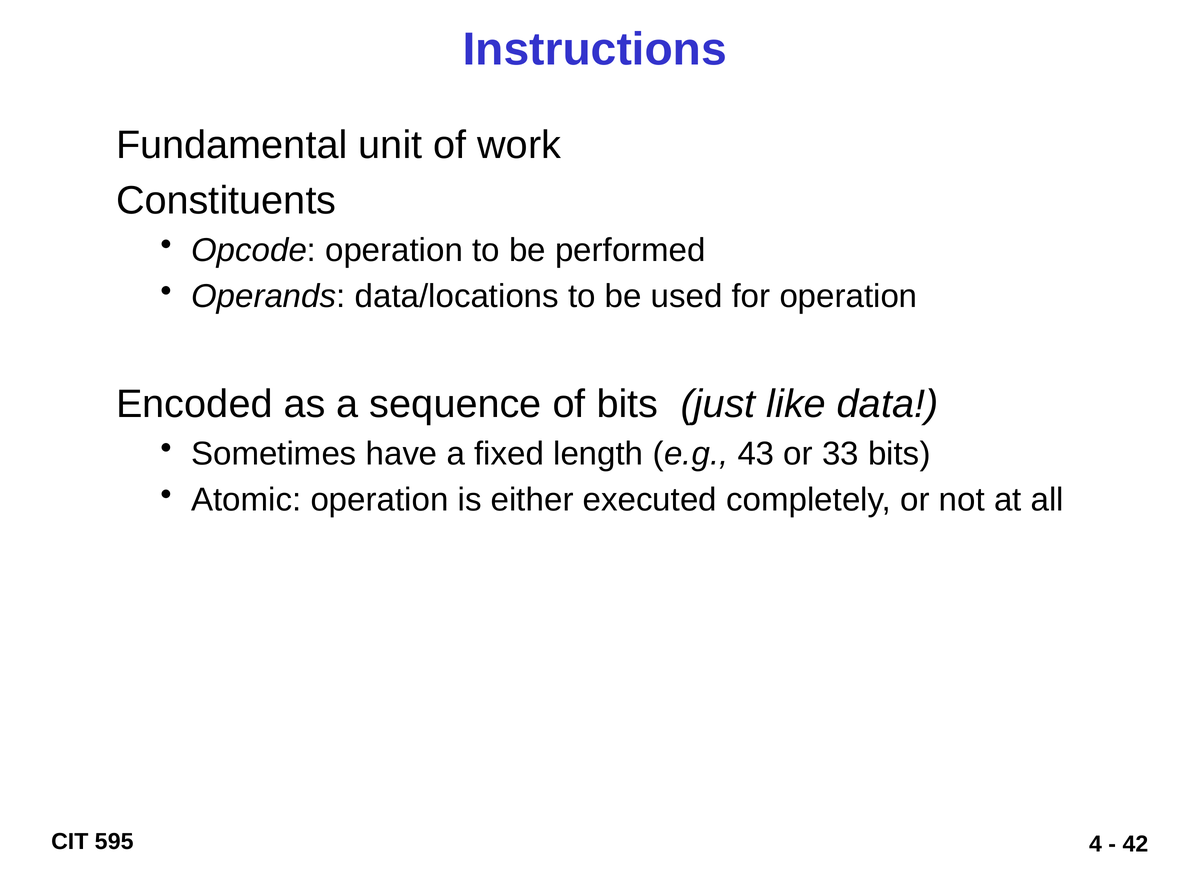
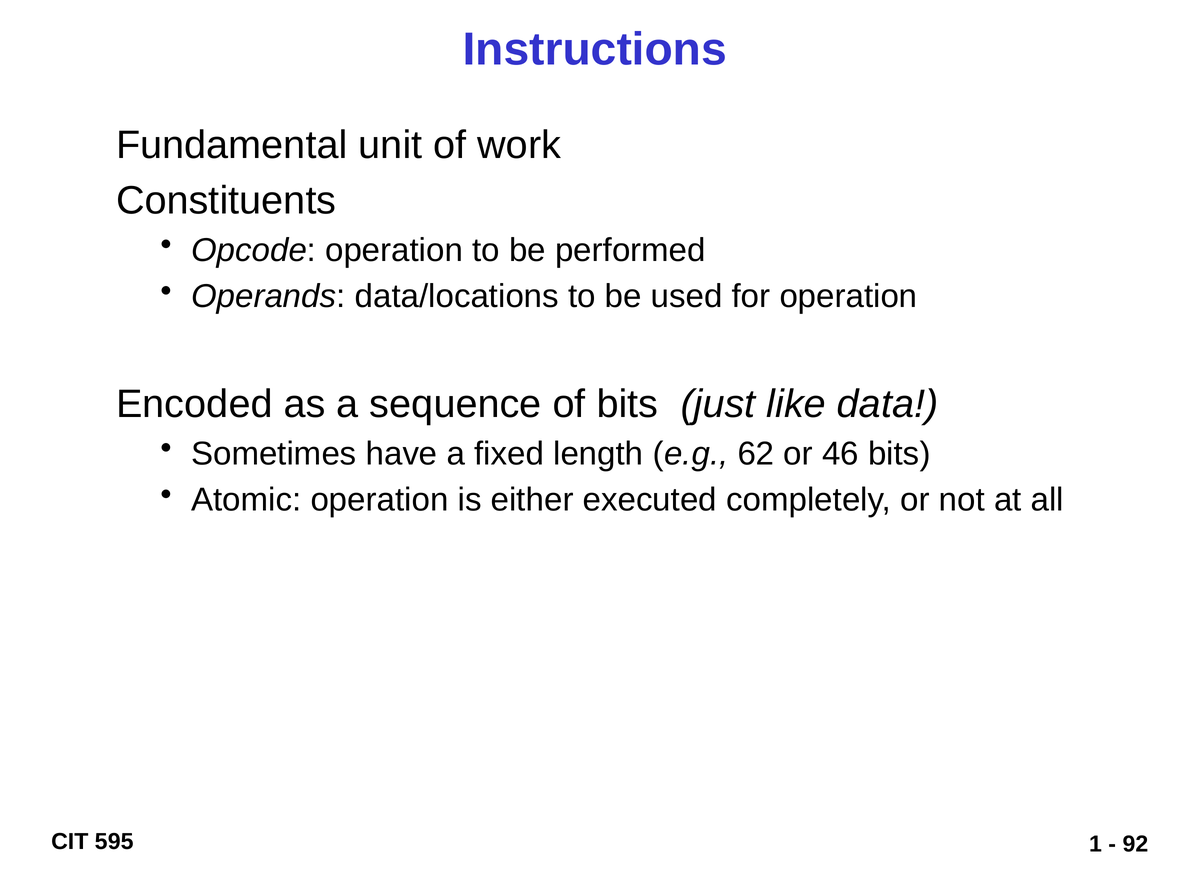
43: 43 -> 62
33: 33 -> 46
4: 4 -> 1
42: 42 -> 92
